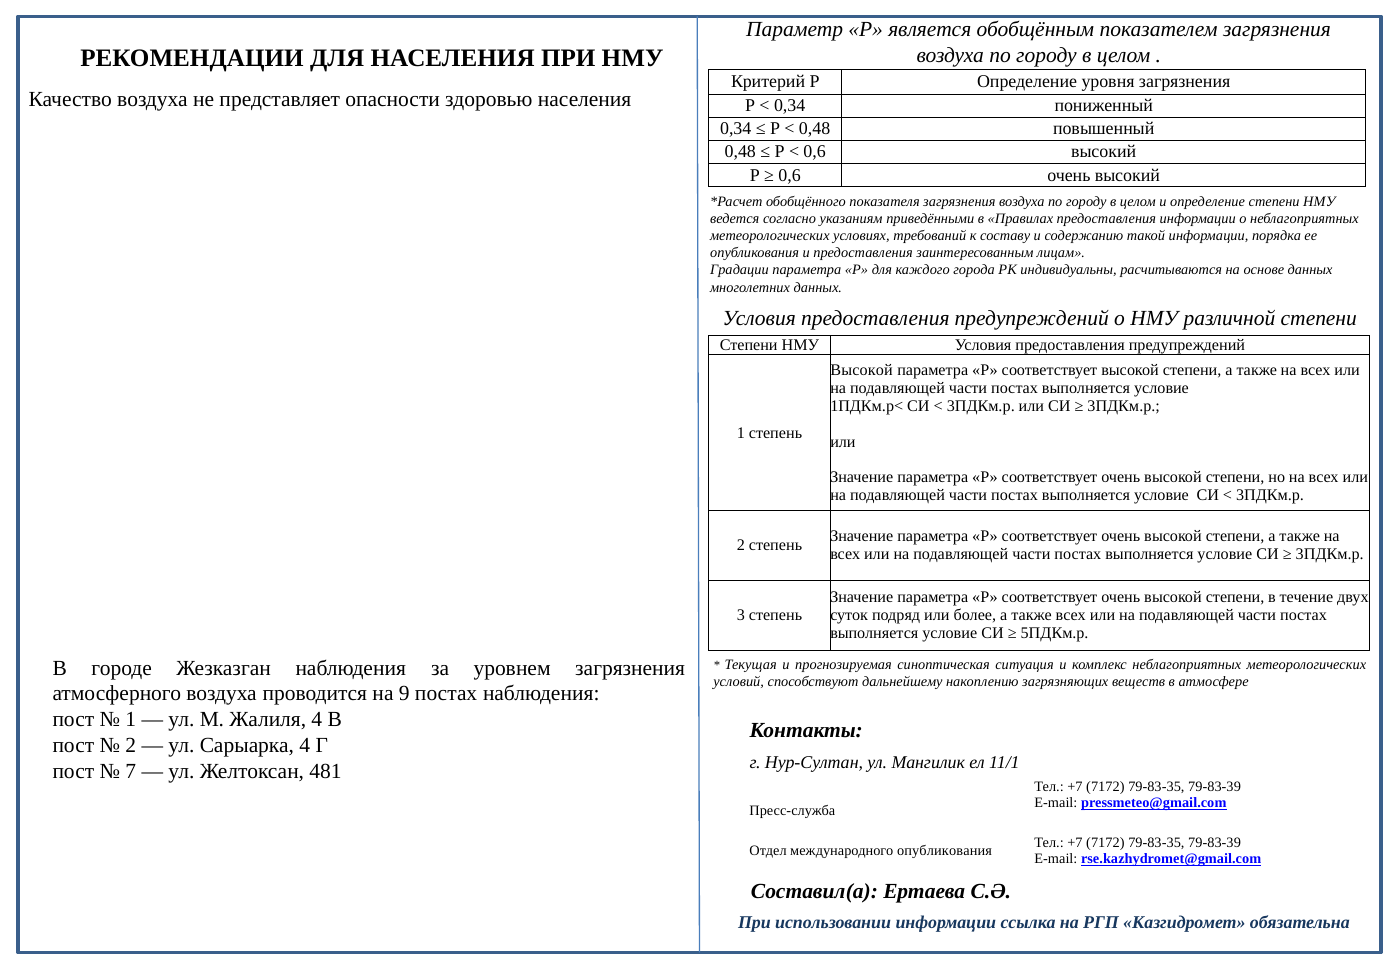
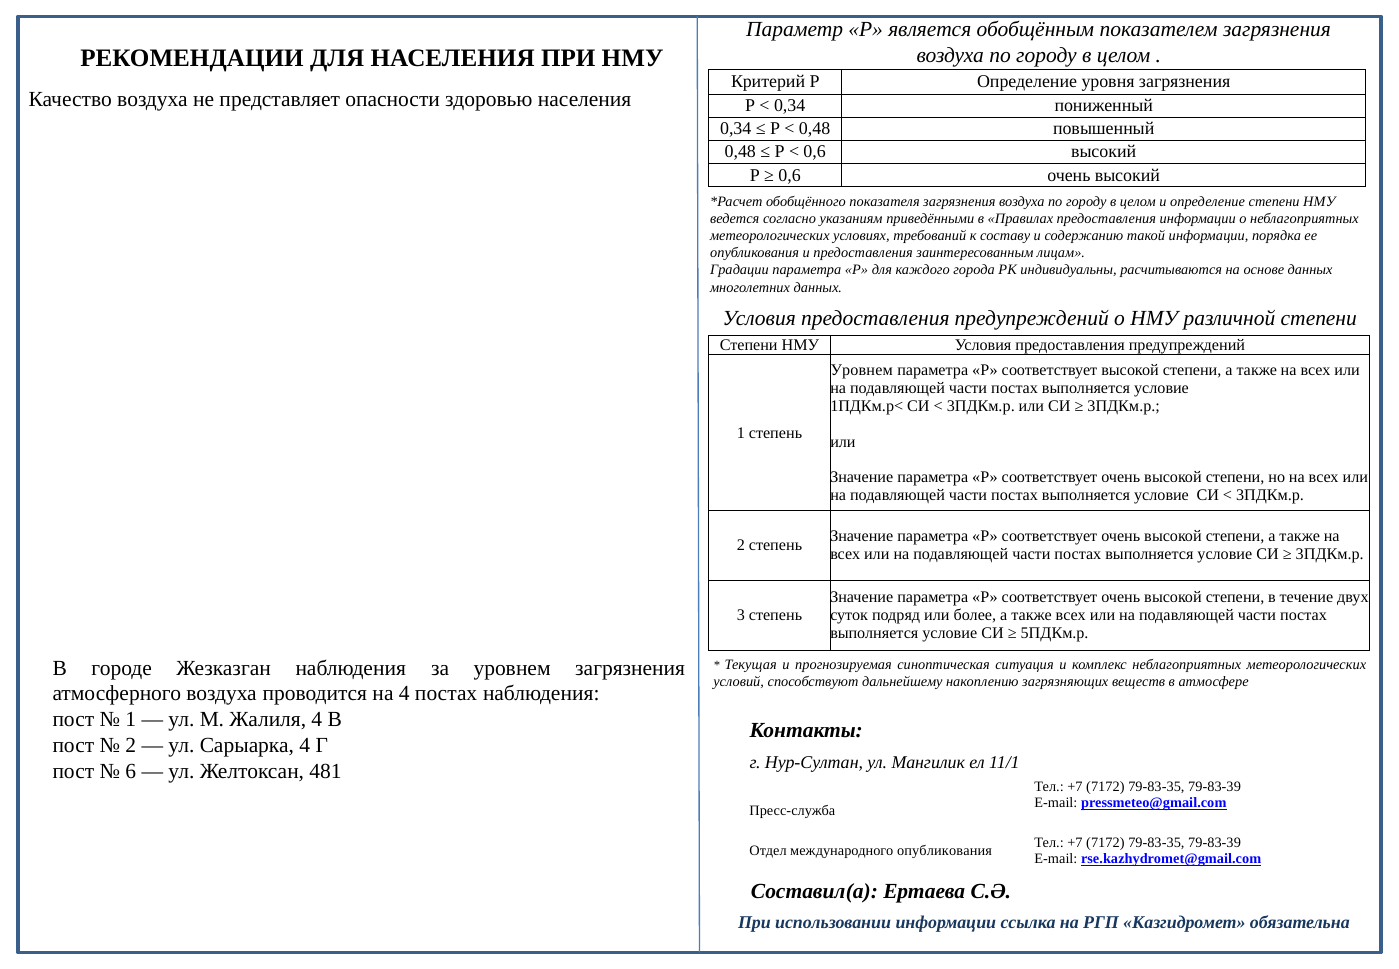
Высокой at (862, 370): Высокой -> Уровнем
на 9: 9 -> 4
7: 7 -> 6
